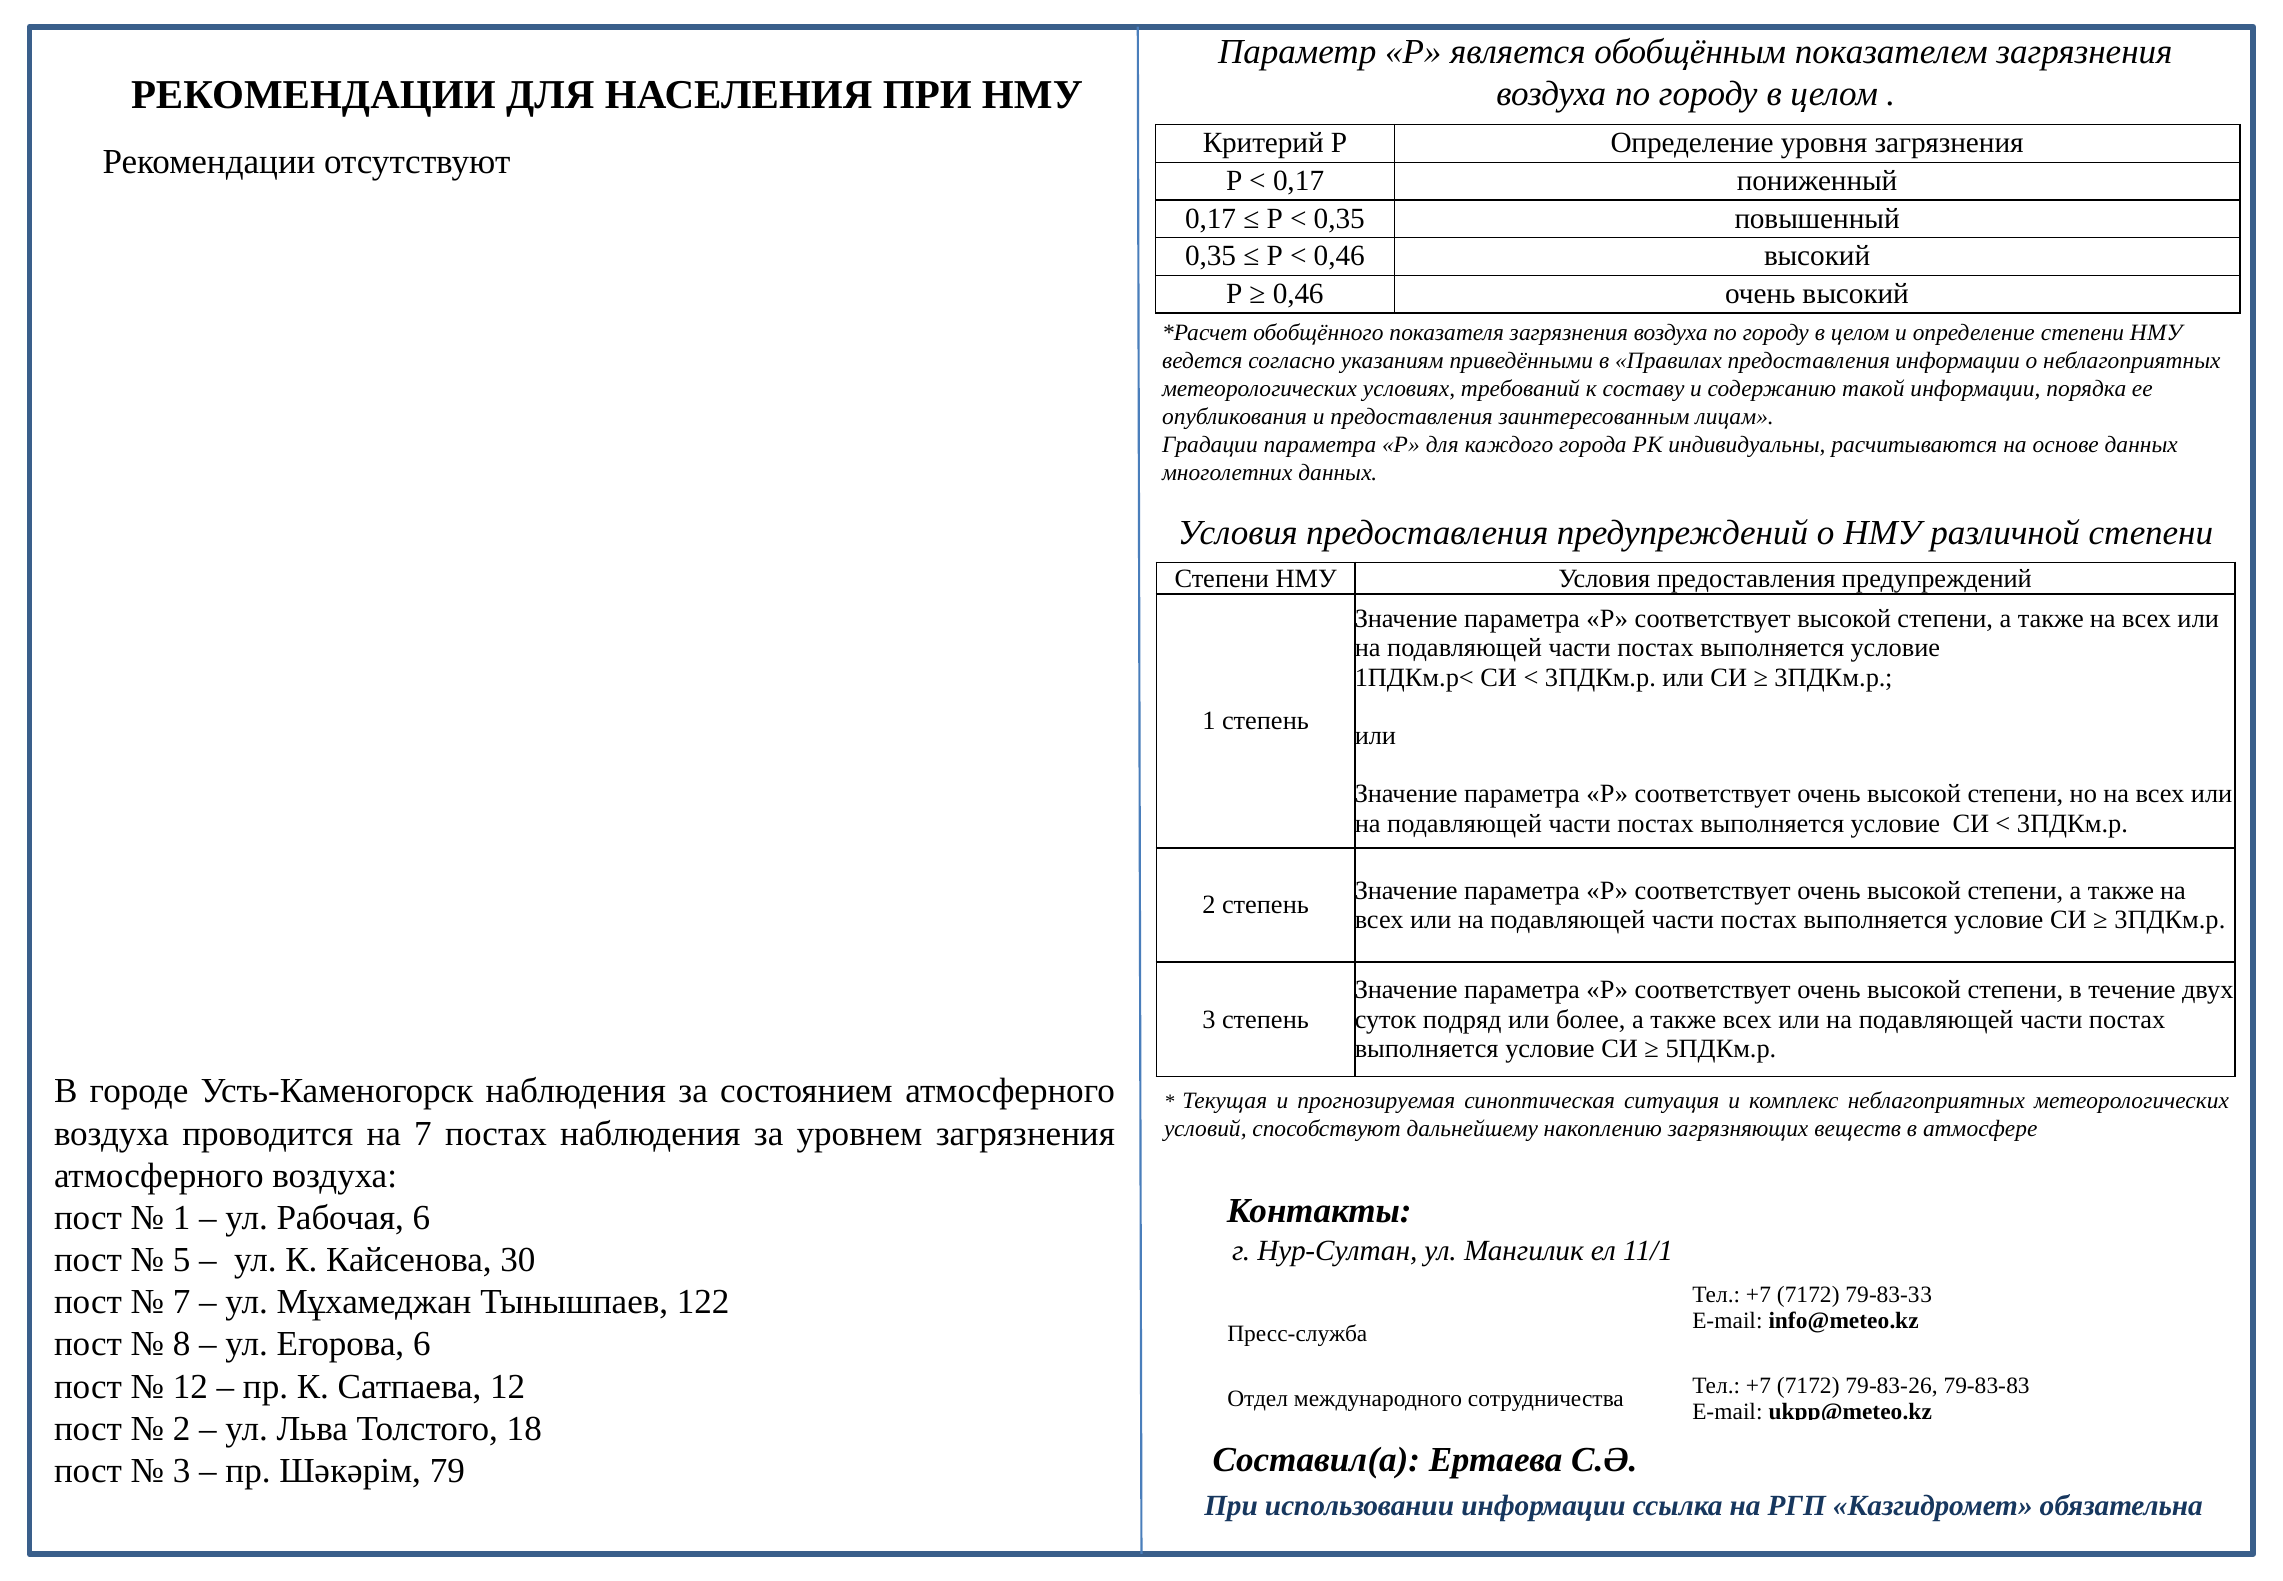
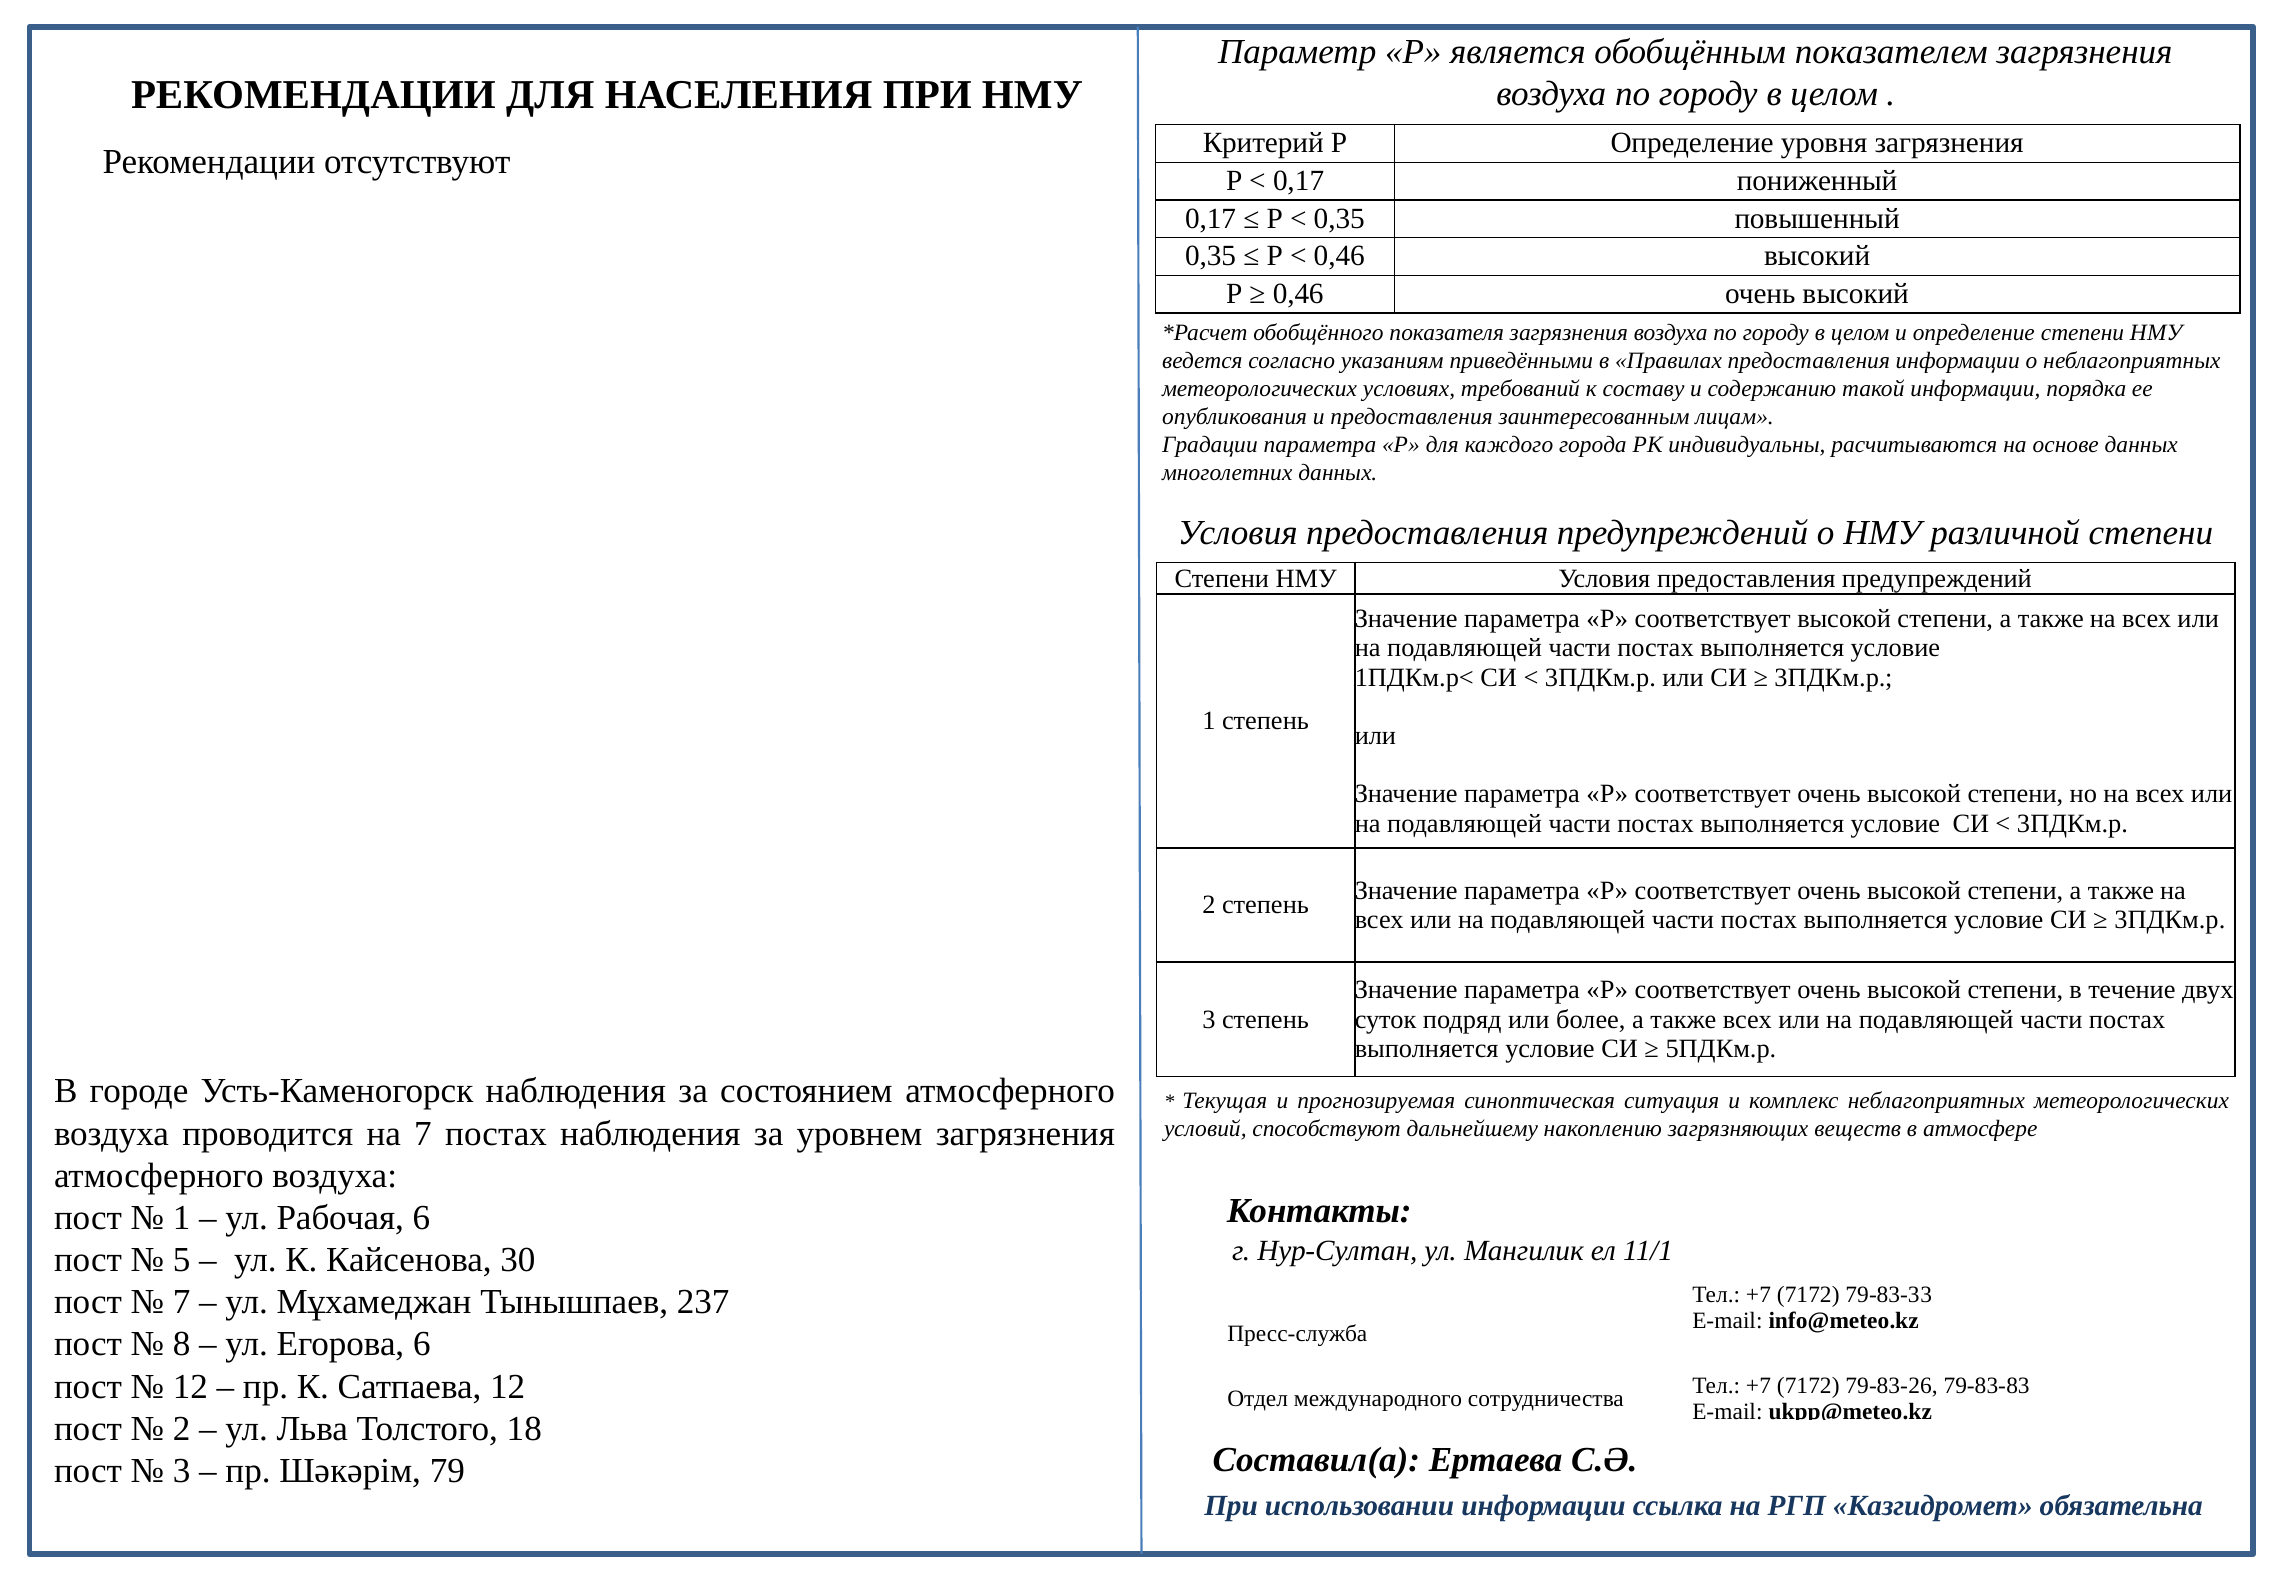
122: 122 -> 237
